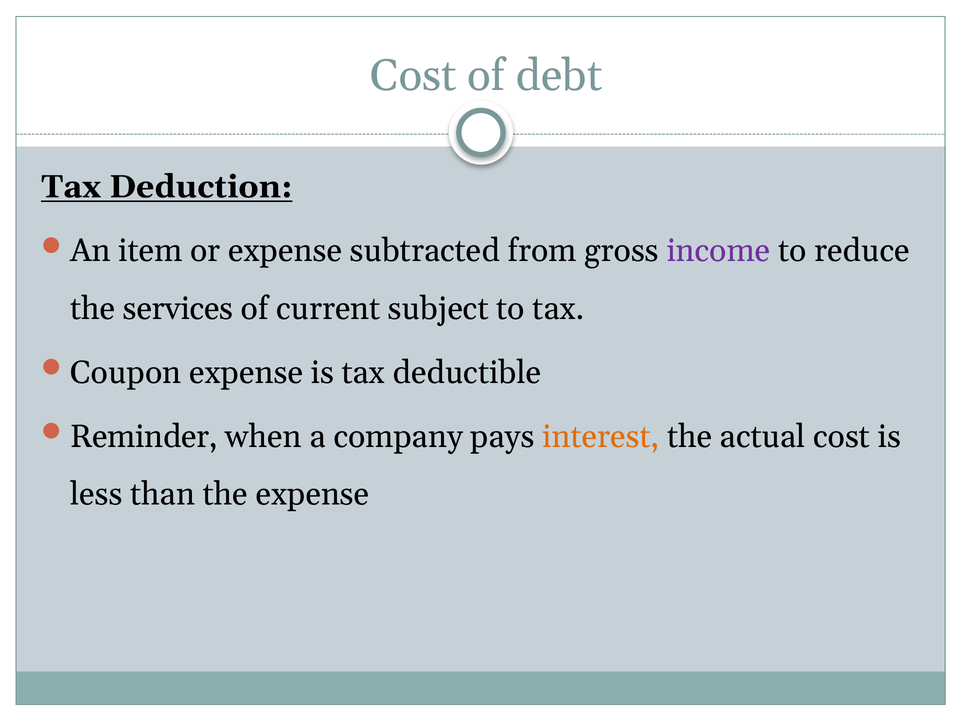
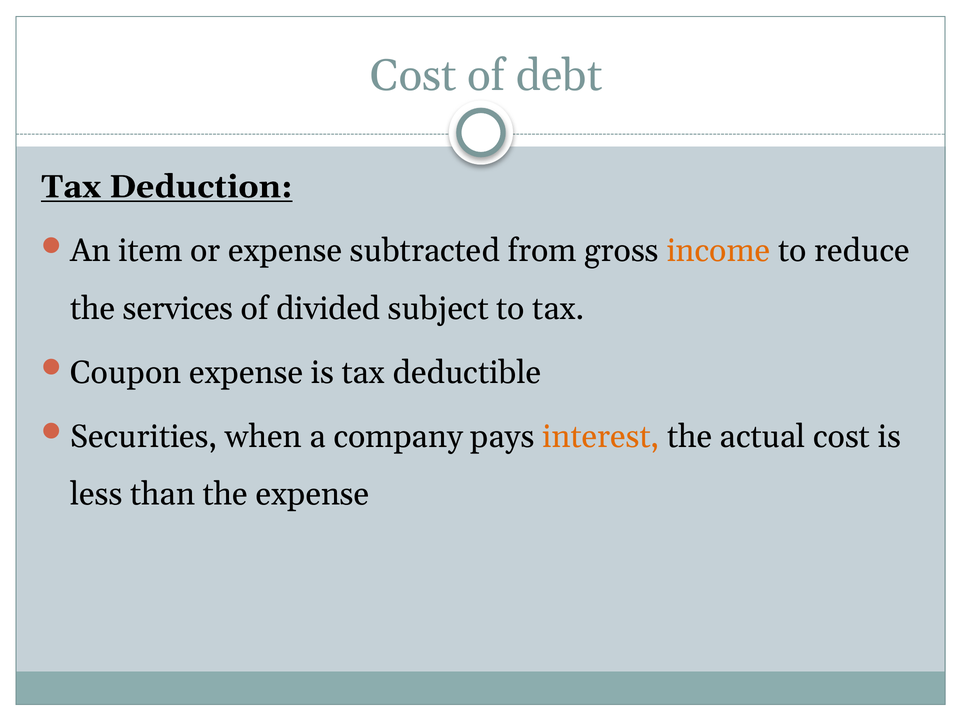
income colour: purple -> orange
current: current -> divided
Reminder: Reminder -> Securities
